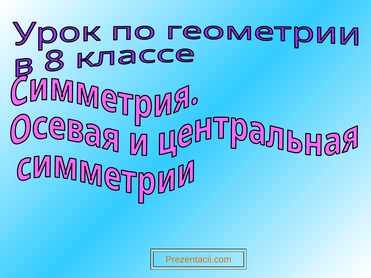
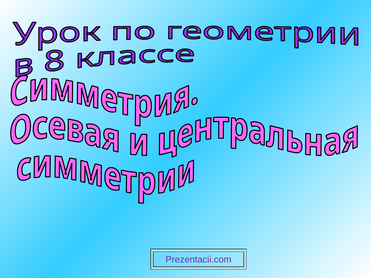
Prezentacii.com colour: orange -> purple
